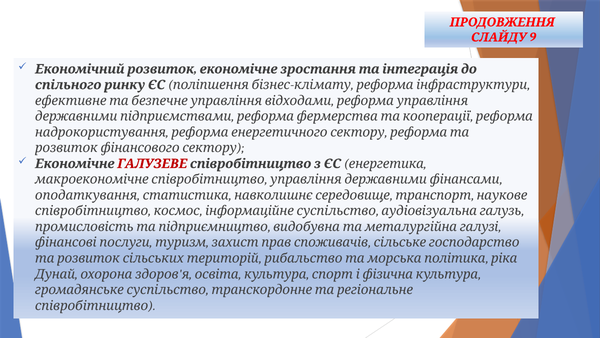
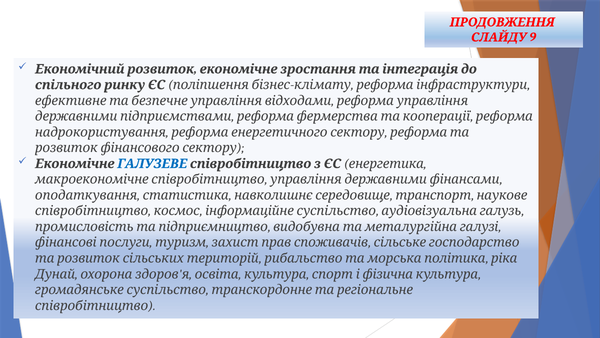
ГАЛУЗЕВЕ colour: red -> blue
